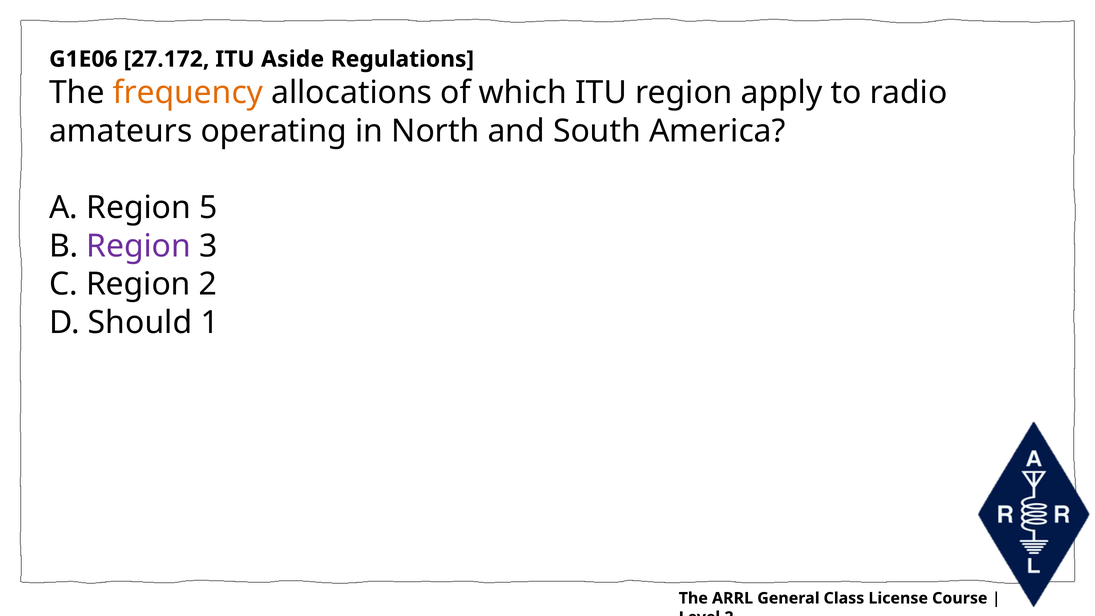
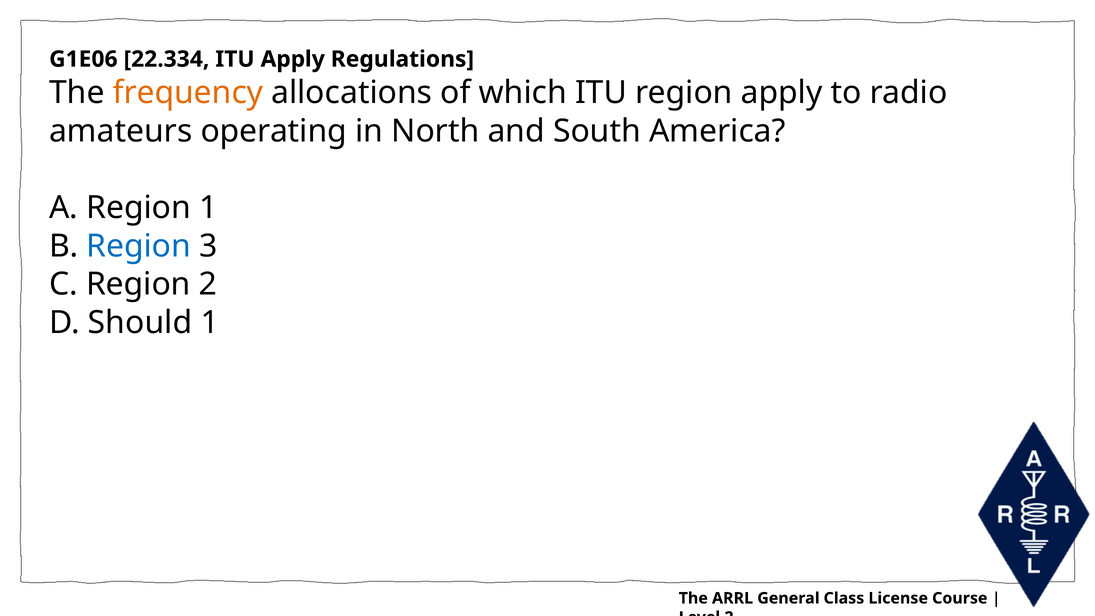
27.172: 27.172 -> 22.334
ITU Aside: Aside -> Apply
Region 5: 5 -> 1
Region at (139, 246) colour: purple -> blue
